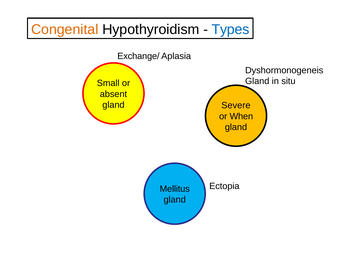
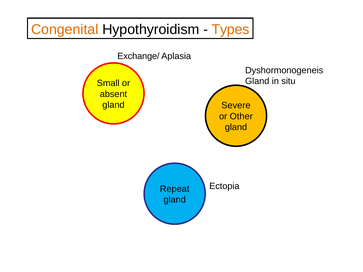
Types colour: blue -> orange
When: When -> Other
Mellitus: Mellitus -> Repeat
